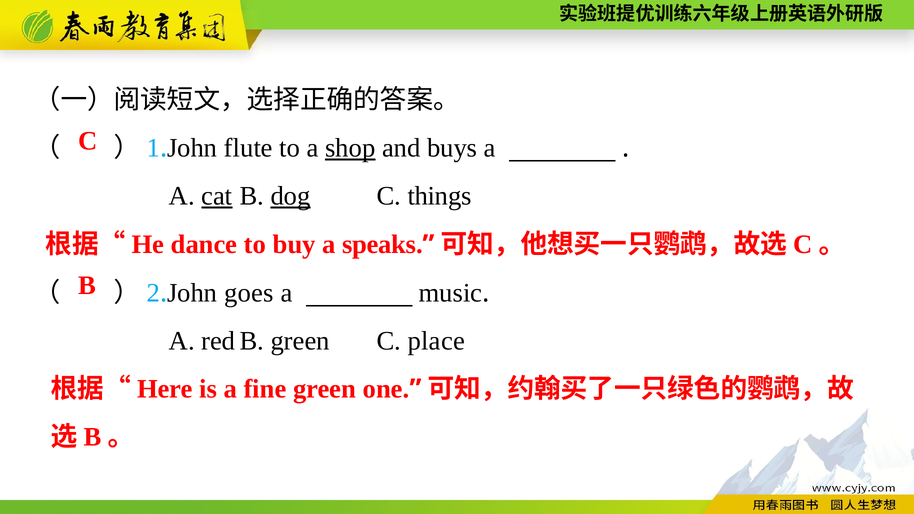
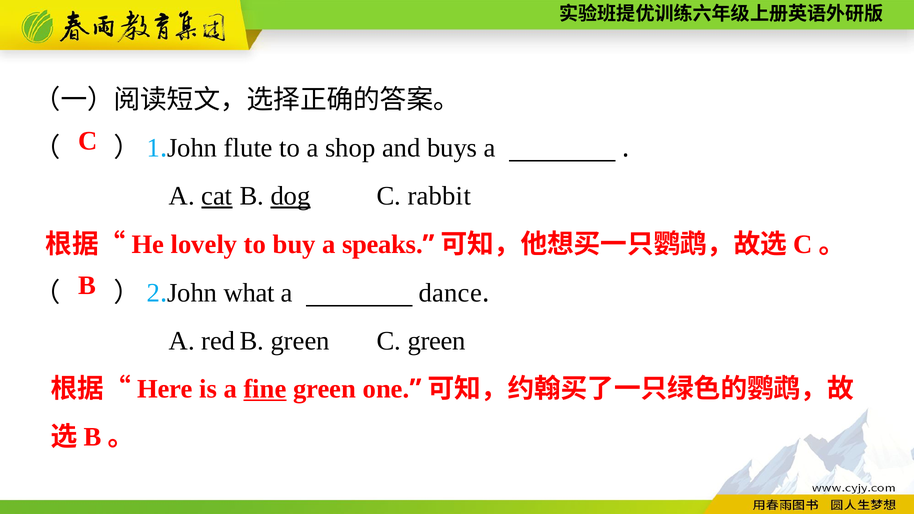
shop underline: present -> none
things: things -> rabbit
dance: dance -> lovely
goes: goes -> what
music: music -> dance
C place: place -> green
fine underline: none -> present
